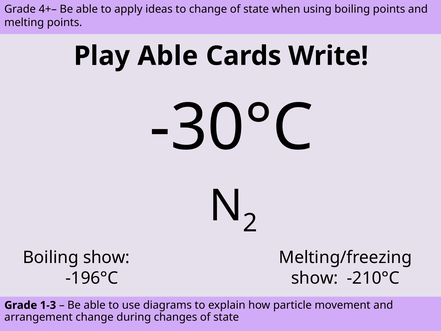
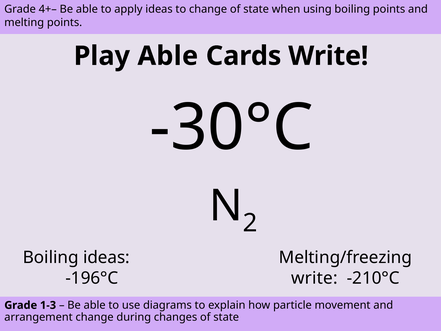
Boiling show: show -> ideas
show at (315, 278): show -> write
